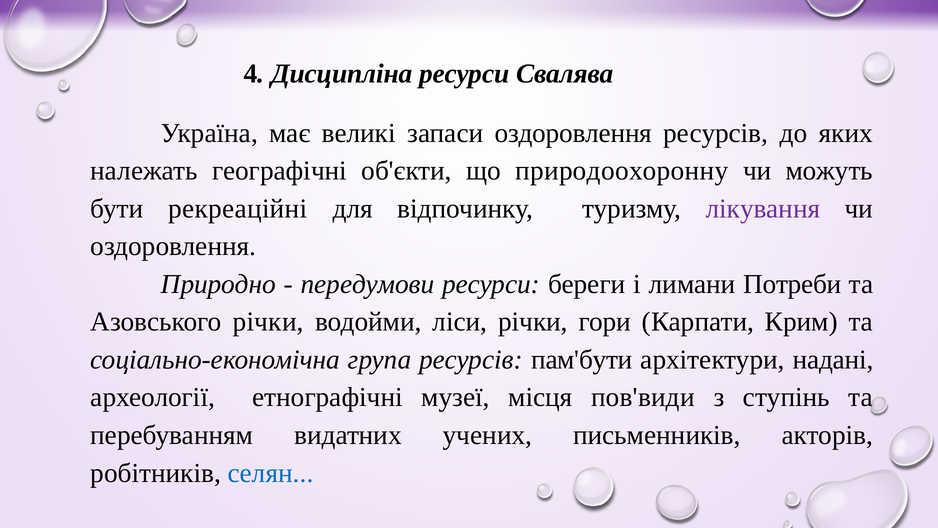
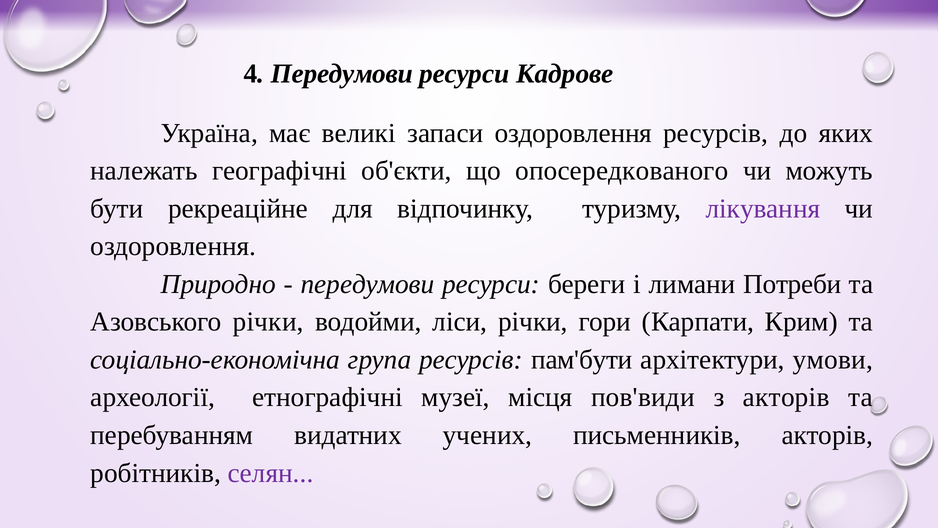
4 Дисципліна: Дисципліна -> Передумови
Свалява: Свалява -> Кадрове
природоохоронну: природоохоронну -> опосередкованого
рекреаційні: рекреаційні -> рекреаційне
надані: надані -> умови
з ступінь: ступінь -> акторів
селян colour: blue -> purple
